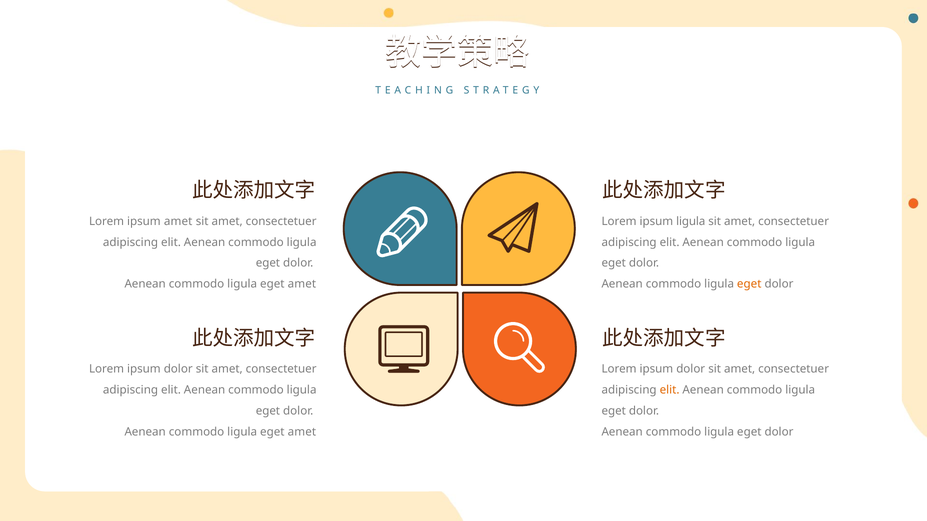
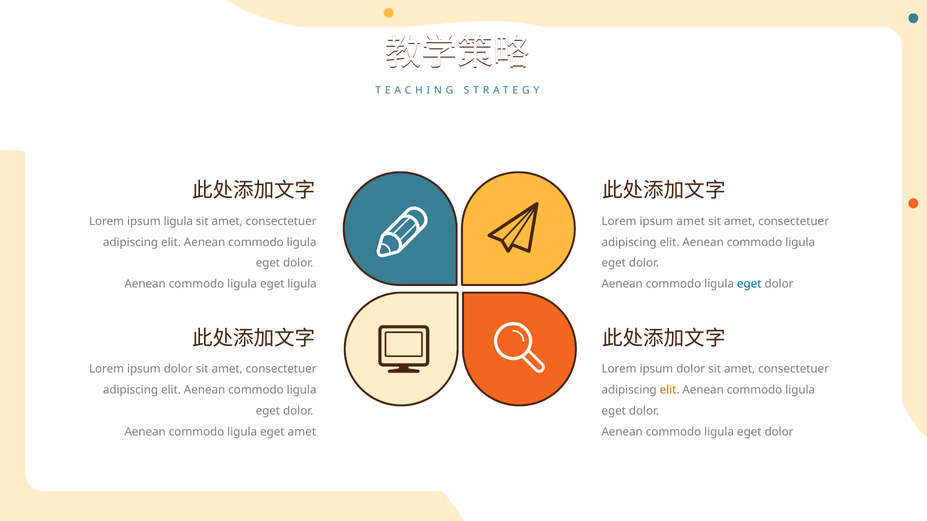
ipsum amet: amet -> ligula
ipsum ligula: ligula -> amet
amet at (302, 284): amet -> ligula
eget at (749, 284) colour: orange -> blue
